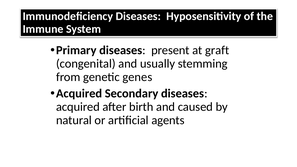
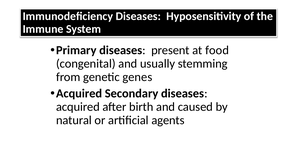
graft: graft -> food
